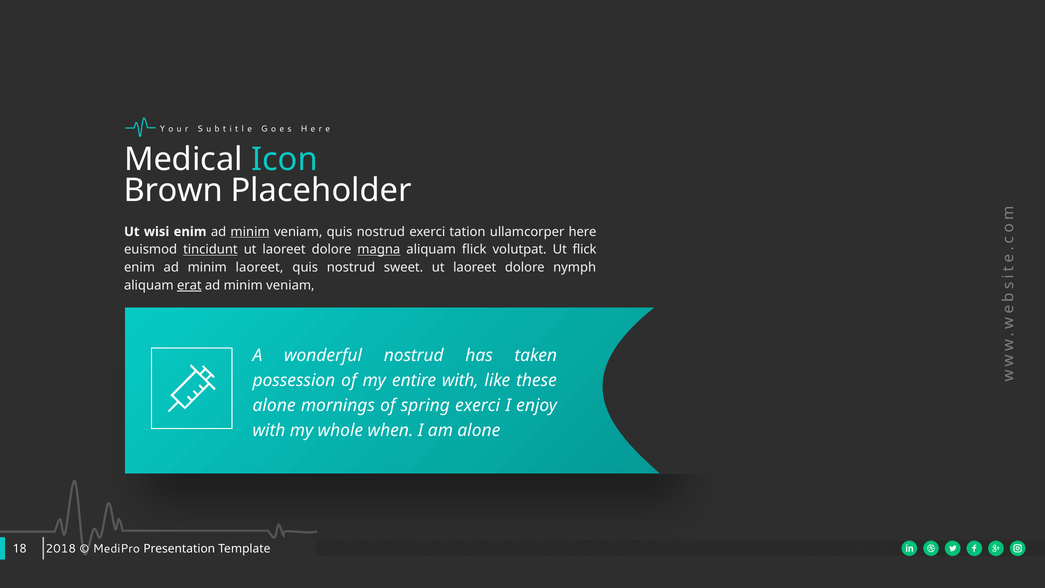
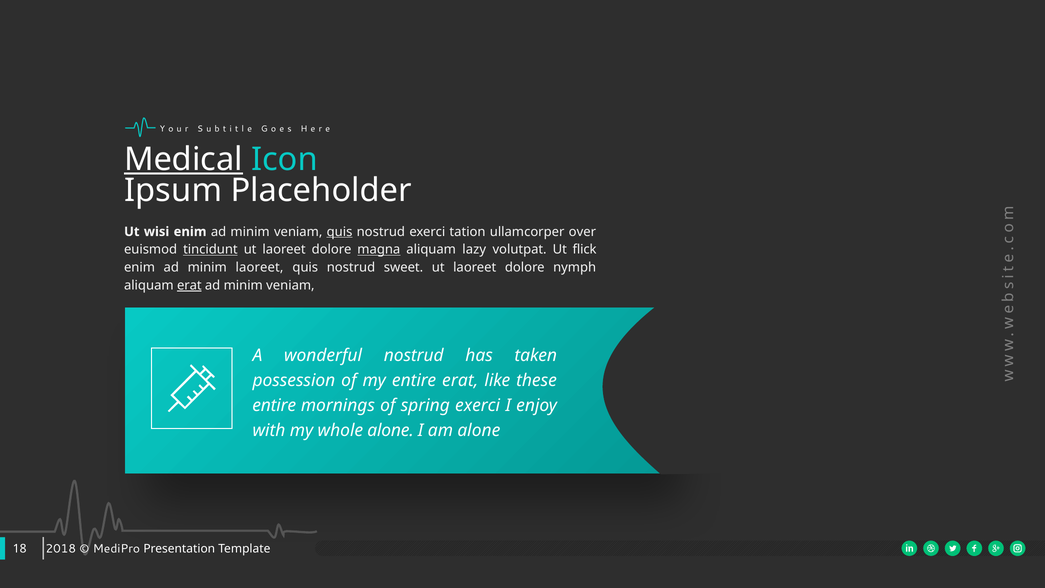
Medical underline: none -> present
Brown: Brown -> Ipsum
minim at (250, 232) underline: present -> none
quis at (340, 232) underline: none -> present
here: here -> over
aliquam flick: flick -> lazy
entire with: with -> erat
alone at (274, 405): alone -> entire
whole when: when -> alone
